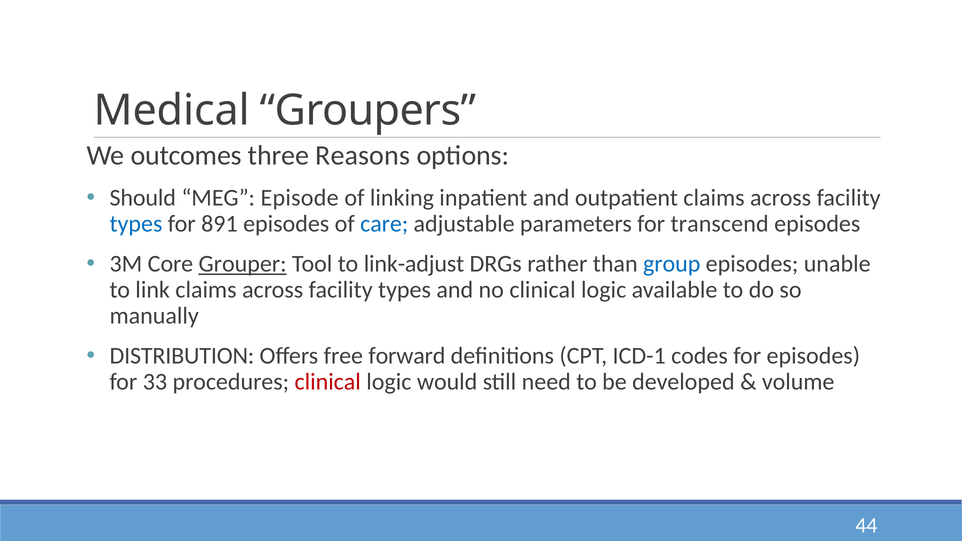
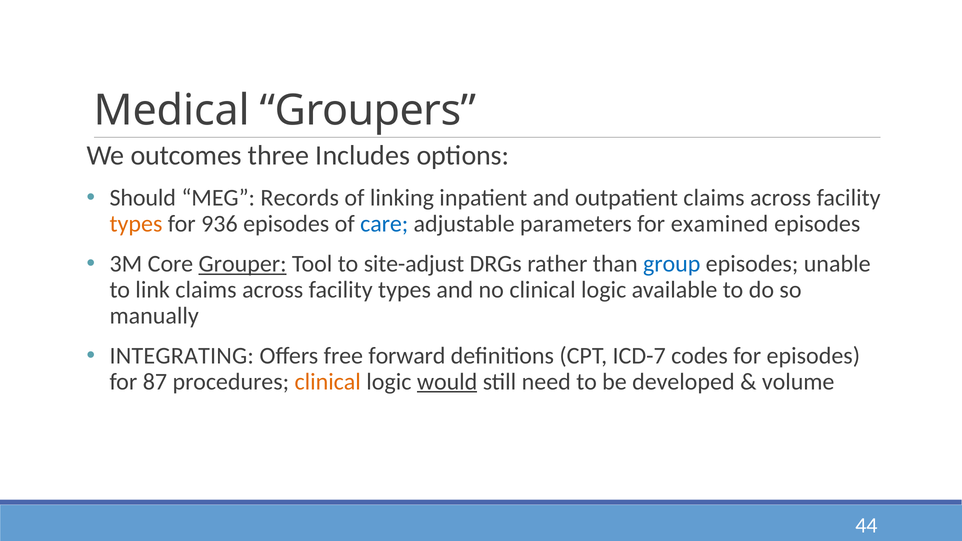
Reasons: Reasons -> Includes
Episode: Episode -> Records
types at (136, 224) colour: blue -> orange
891: 891 -> 936
transcend: transcend -> examined
link-adjust: link-adjust -> site-adjust
DISTRIBUTION: DISTRIBUTION -> INTEGRATING
ICD-1: ICD-1 -> ICD-7
33: 33 -> 87
clinical at (328, 382) colour: red -> orange
would underline: none -> present
